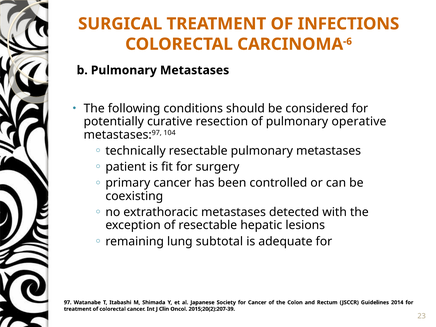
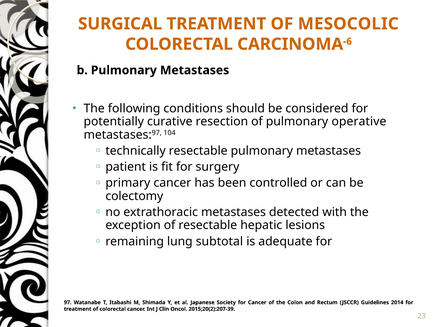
INFECTIONS: INFECTIONS -> MESOCOLIC
coexisting: coexisting -> colectomy
